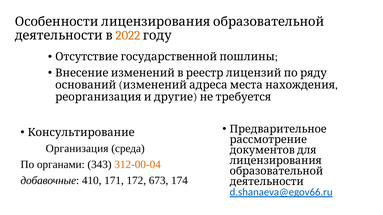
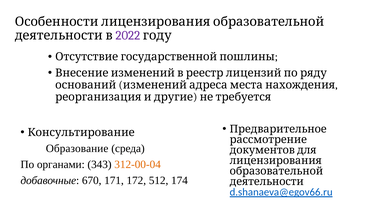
2022 colour: orange -> purple
Организация: Организация -> Образование
410: 410 -> 670
673: 673 -> 512
